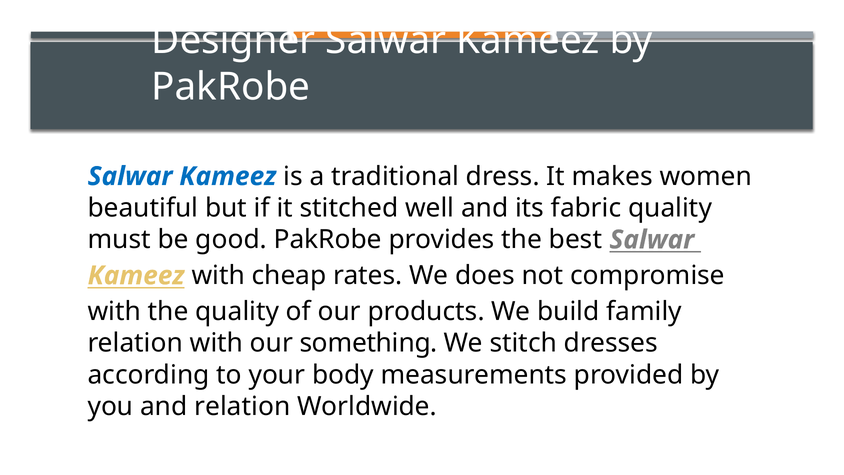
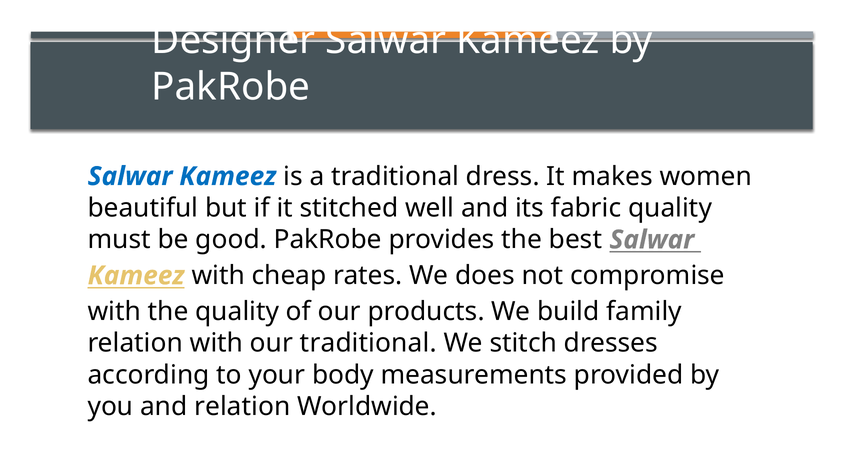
our something: something -> traditional
